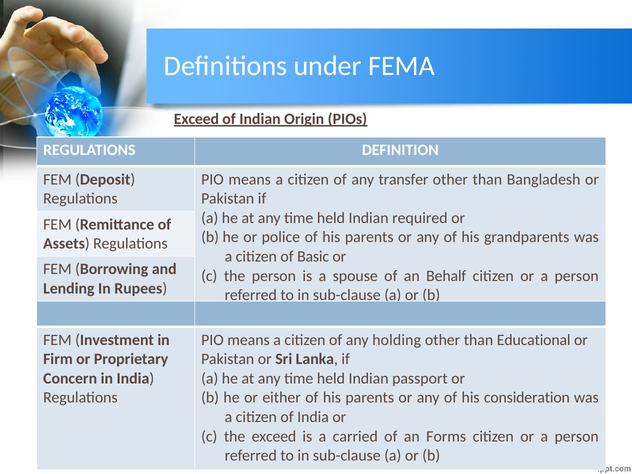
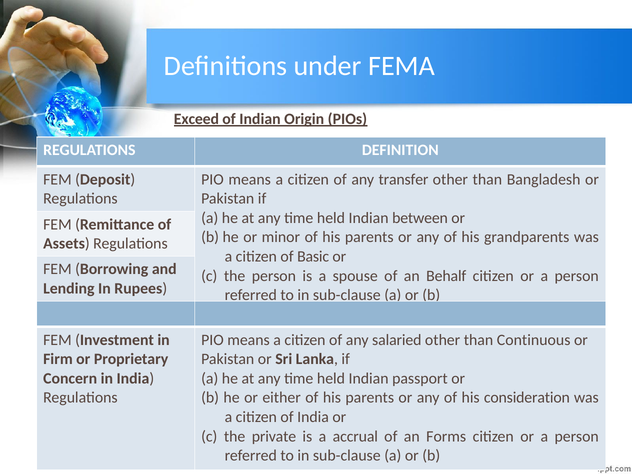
required: required -> between
police: police -> minor
holding: holding -> salaried
Educational: Educational -> Continuous
the exceed: exceed -> private
carried: carried -> accrual
